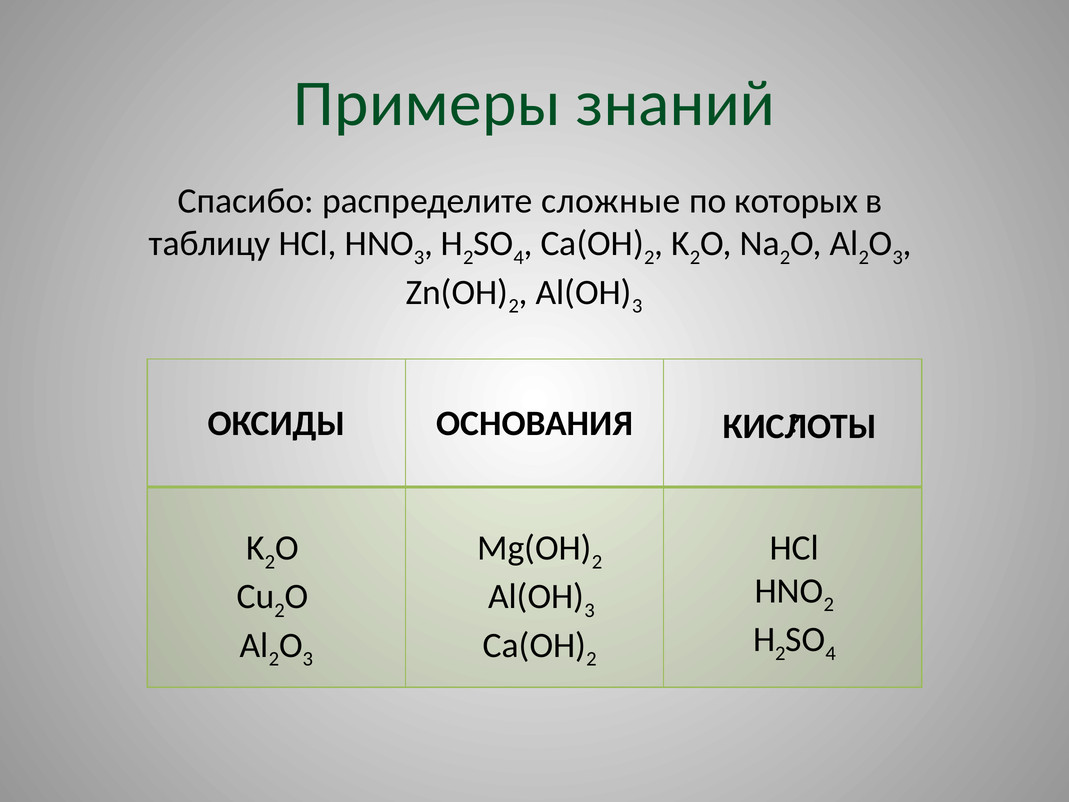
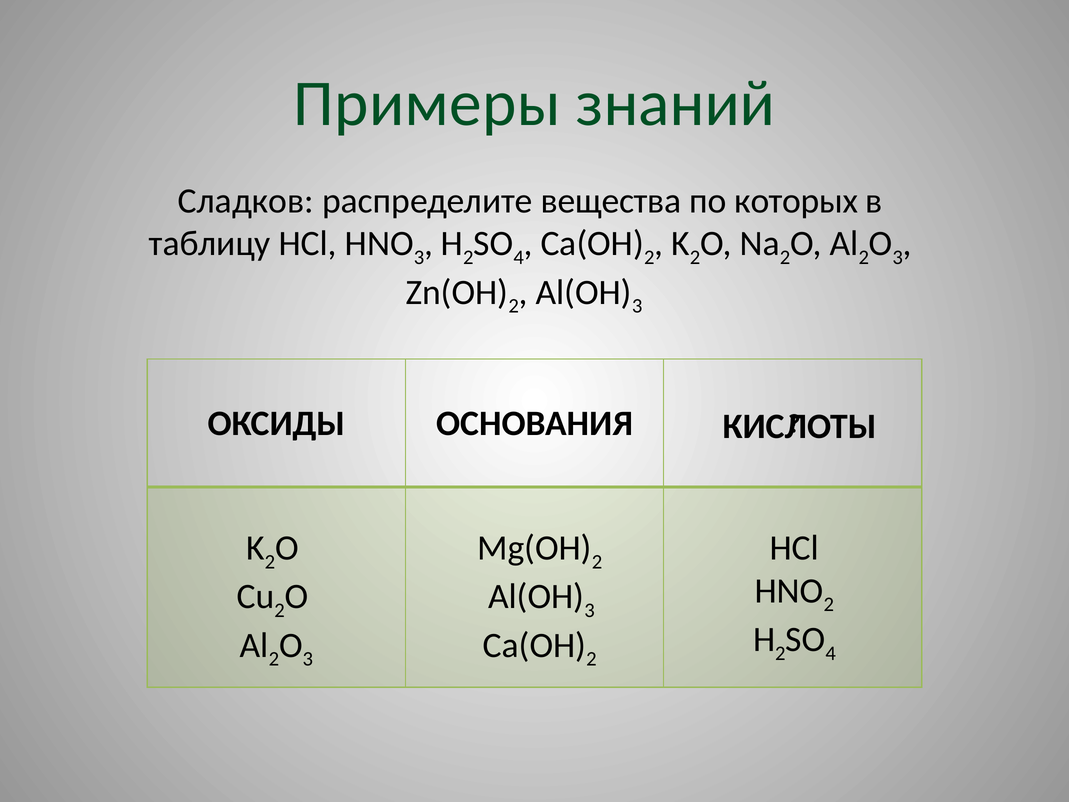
Спасибо: Спасибо -> Сладков
сложные: сложные -> вещества
